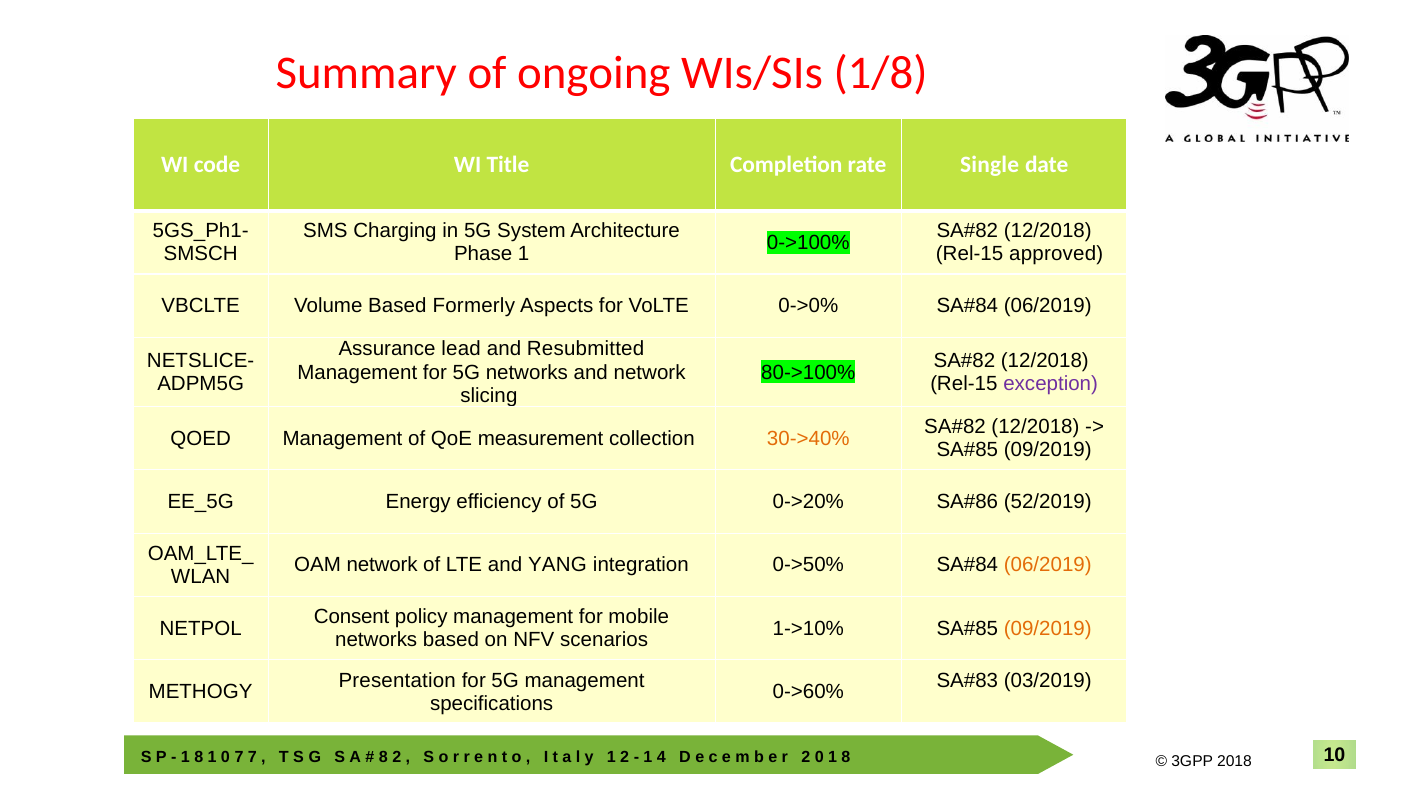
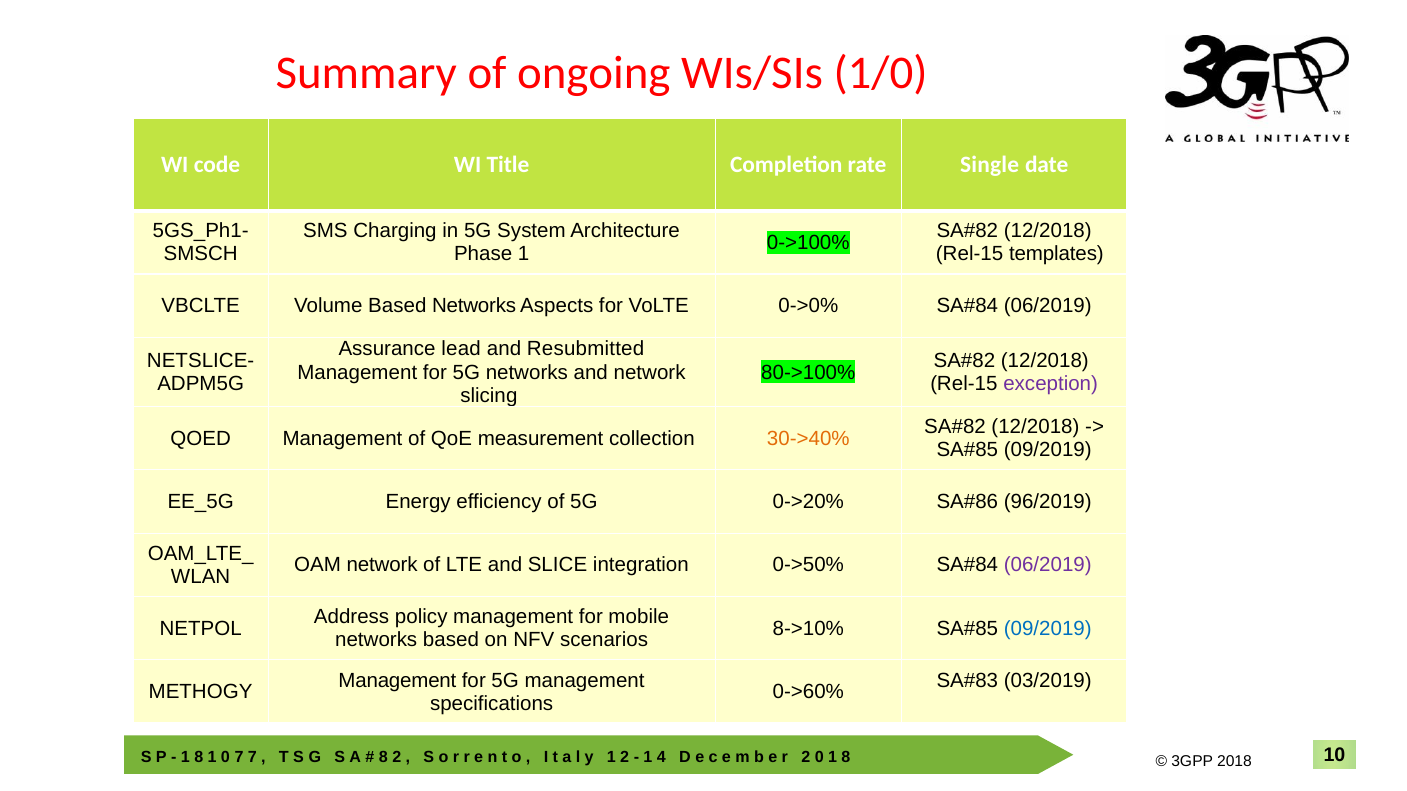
1/8: 1/8 -> 1/0
approved: approved -> templates
Based Formerly: Formerly -> Networks
52/2019: 52/2019 -> 96/2019
YANG: YANG -> SLICE
06/2019 at (1048, 565) colour: orange -> purple
Consent: Consent -> Address
1->10%: 1->10% -> 8->10%
09/2019 at (1048, 629) colour: orange -> blue
Presentation at (397, 681): Presentation -> Management
